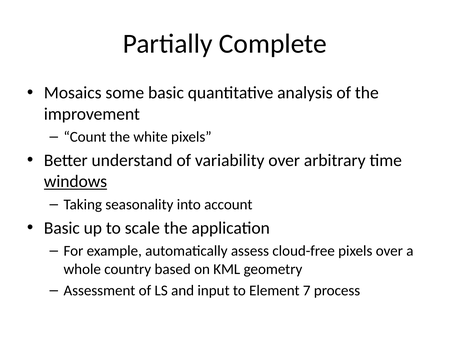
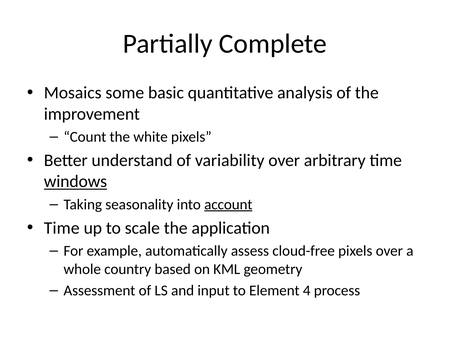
account underline: none -> present
Basic at (62, 228): Basic -> Time
7: 7 -> 4
